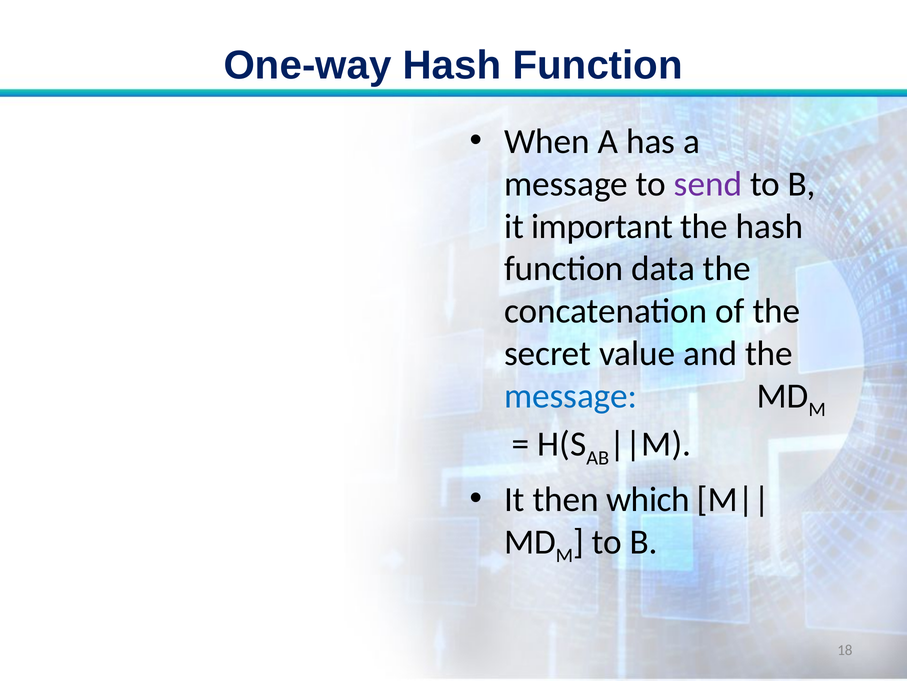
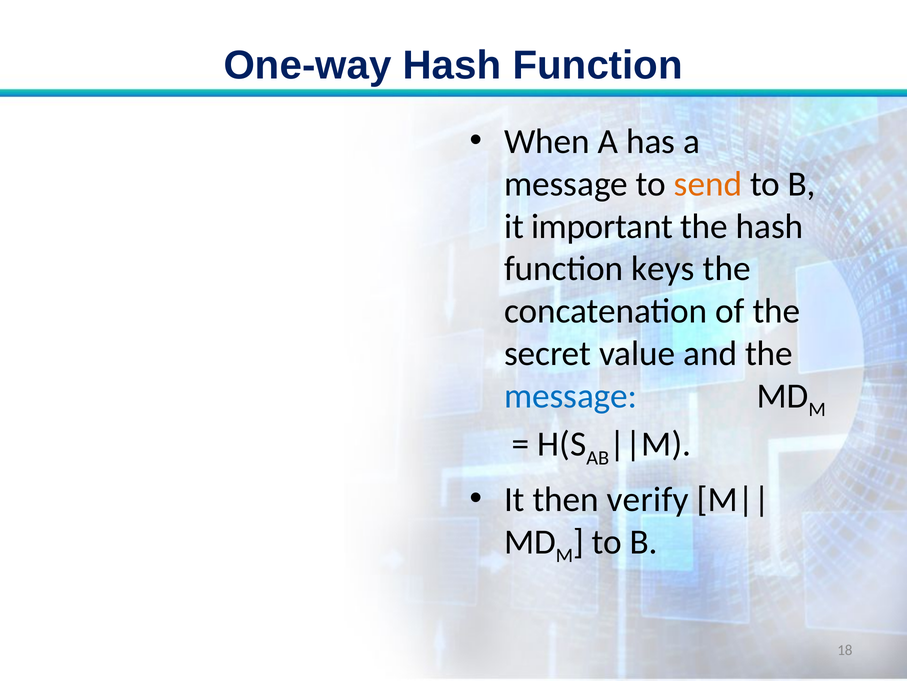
send colour: purple -> orange
data: data -> keys
which: which -> verify
